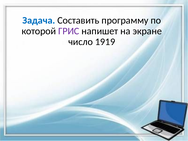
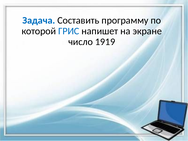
ГРИС colour: purple -> blue
